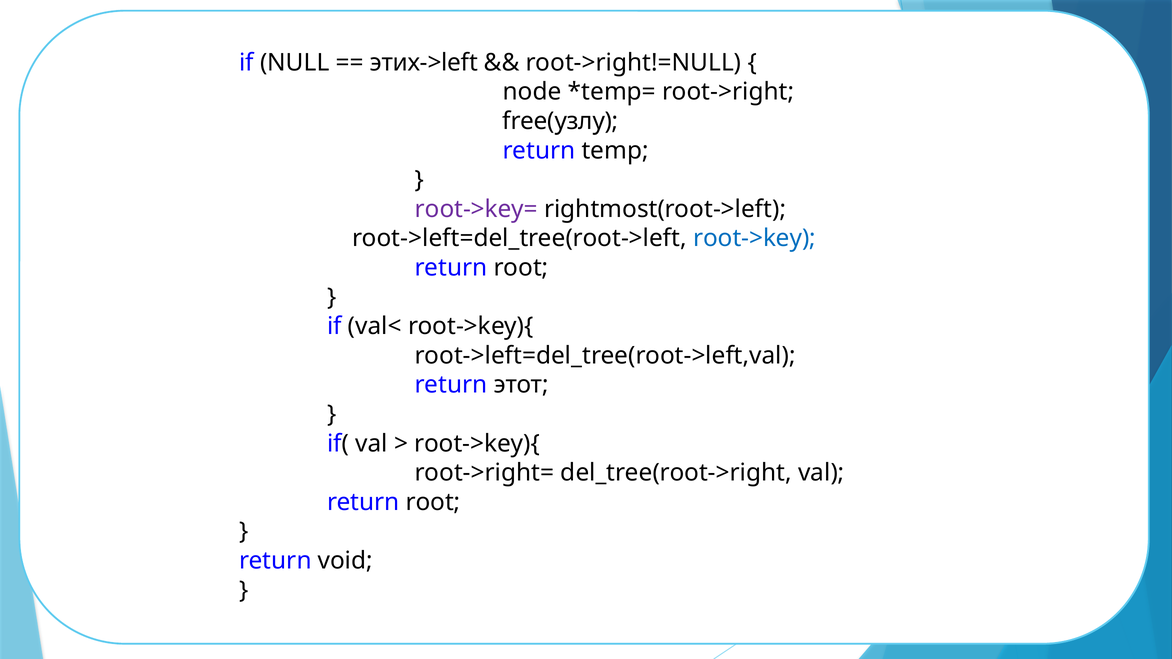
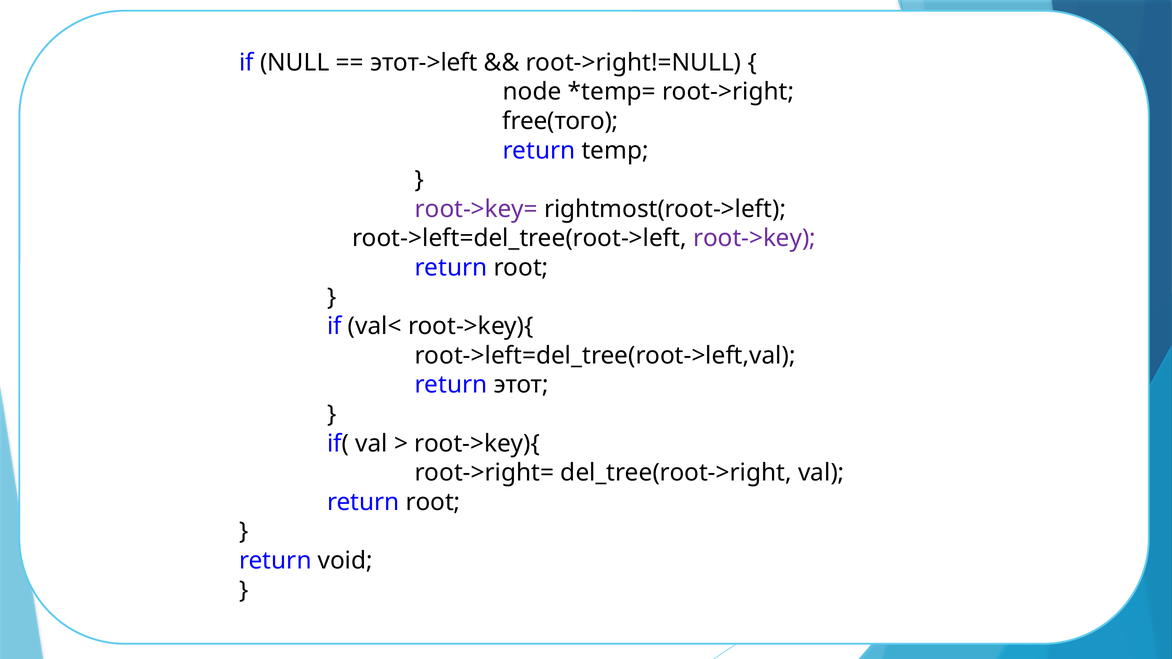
этих->left: этих->left -> этот->left
free(узлу: free(узлу -> free(того
root->key colour: blue -> purple
